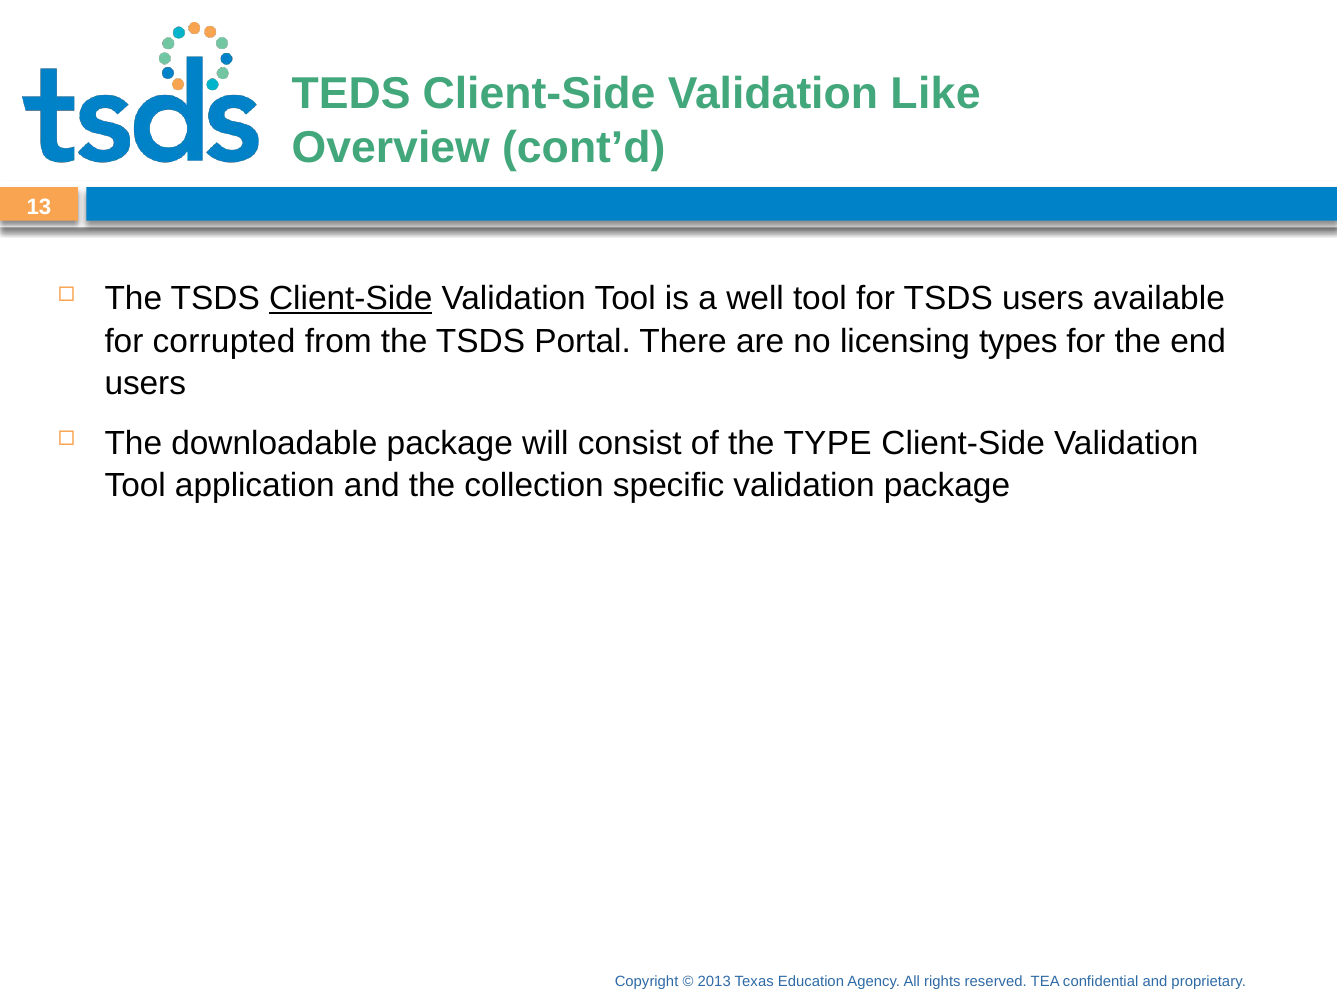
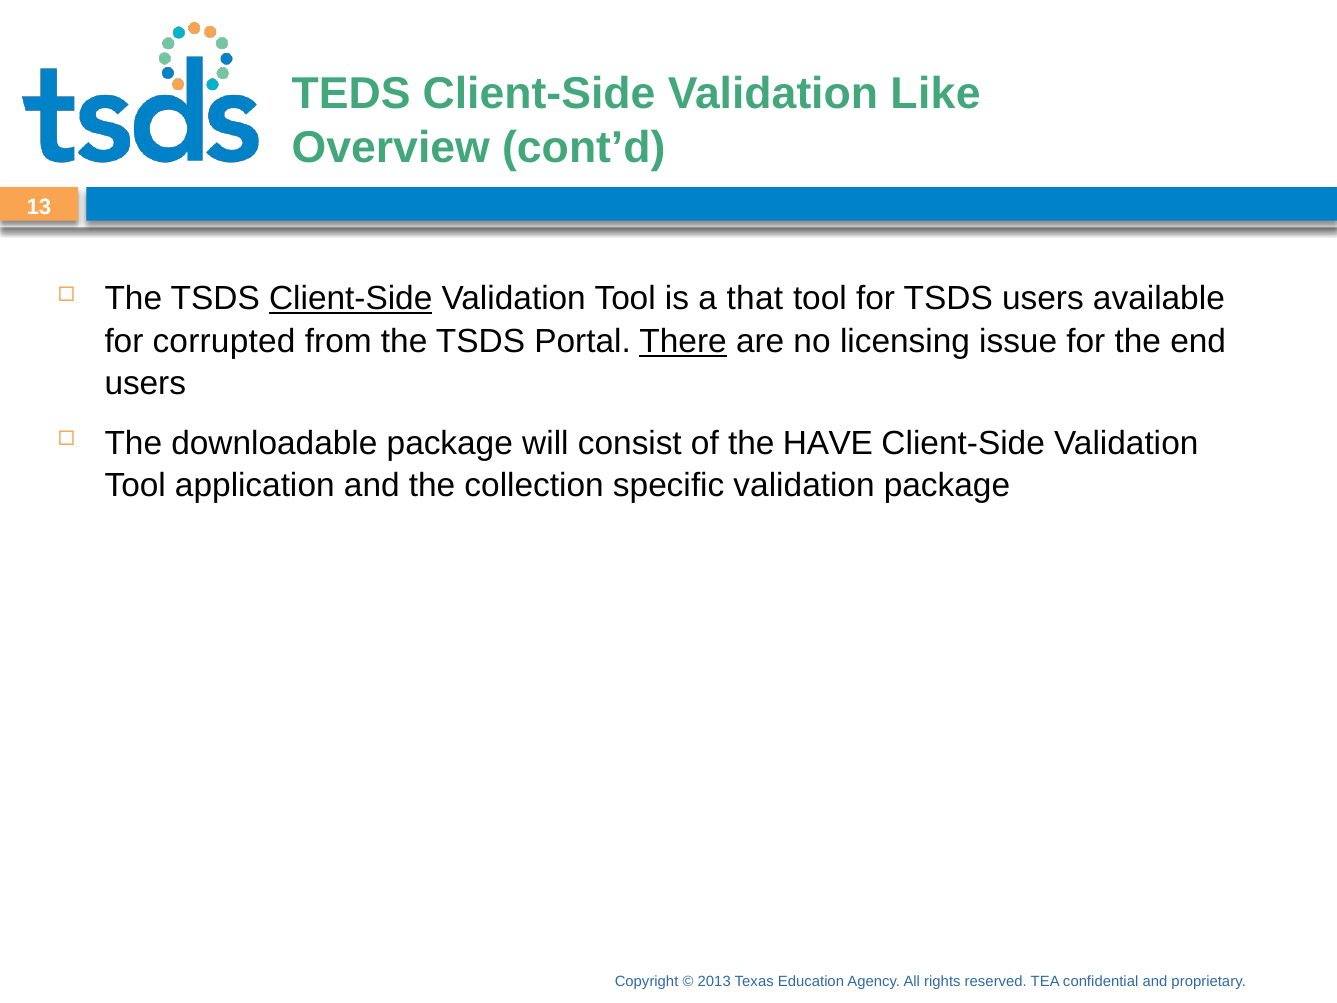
well: well -> that
There underline: none -> present
types: types -> issue
TYPE: TYPE -> HAVE
